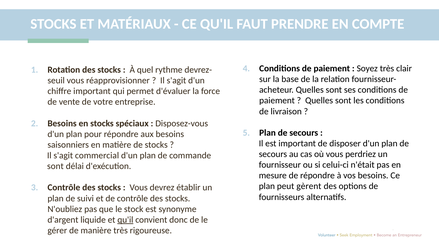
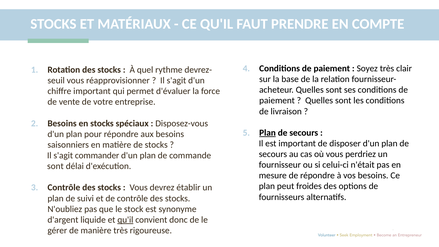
Plan at (268, 133) underline: none -> present
commercial: commercial -> commander
gèrent: gèrent -> froides
